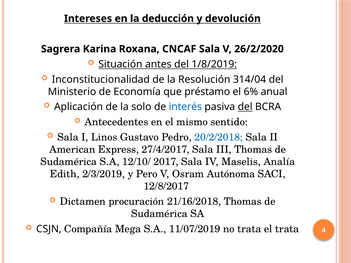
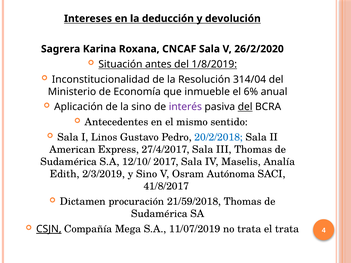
préstamo: préstamo -> inmueble
la solo: solo -> sino
interés colour: blue -> purple
y Pero: Pero -> Sino
12/8/2017: 12/8/2017 -> 41/8/2017
21/16/2018: 21/16/2018 -> 21/59/2018
CSJN underline: none -> present
